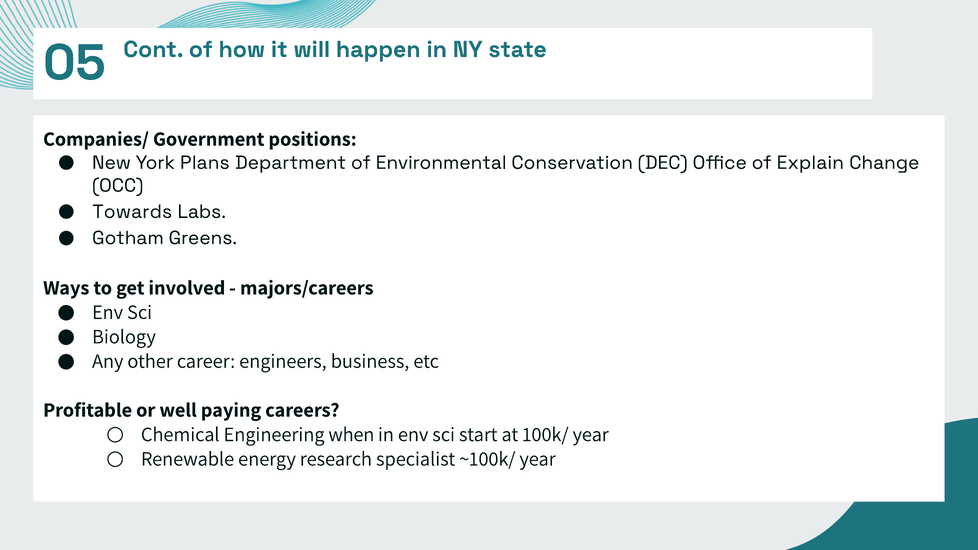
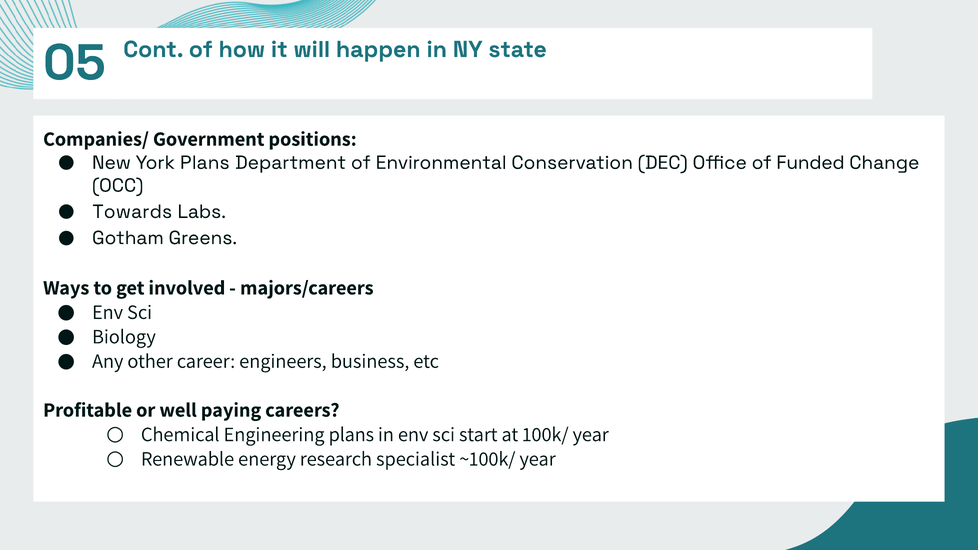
Explain: Explain -> Funded
Engineering when: when -> plans
